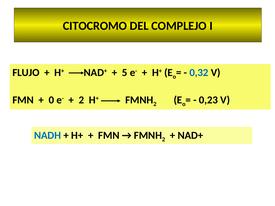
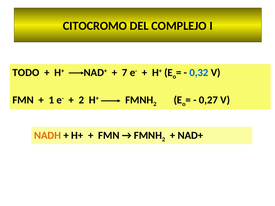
FLUJO: FLUJO -> TODO
5: 5 -> 7
0: 0 -> 1
0,23: 0,23 -> 0,27
NADH colour: blue -> orange
